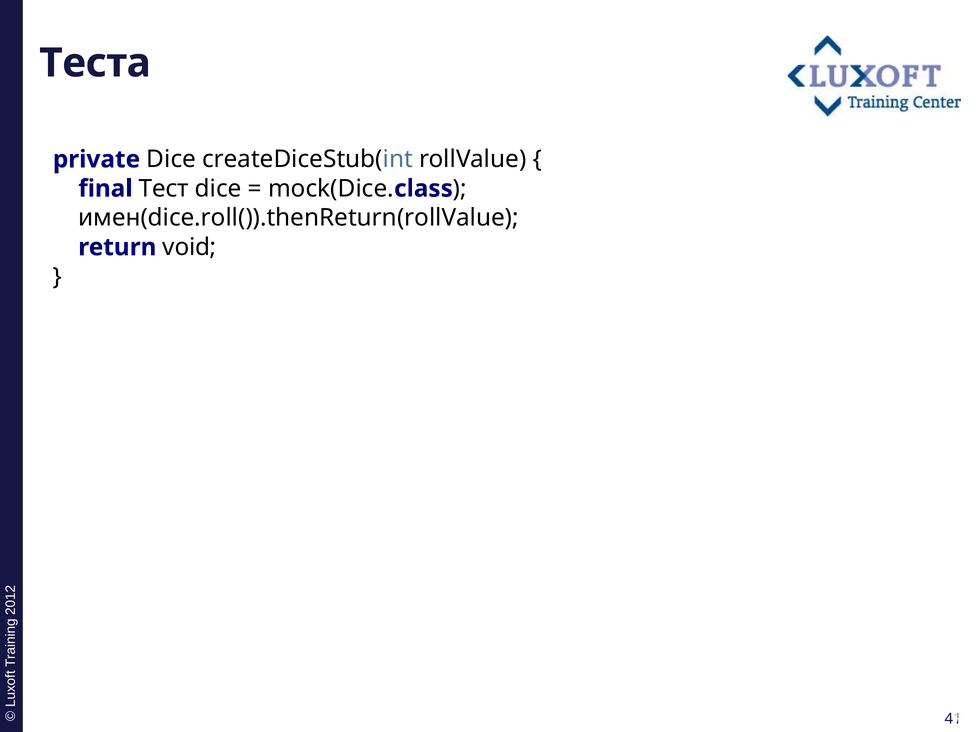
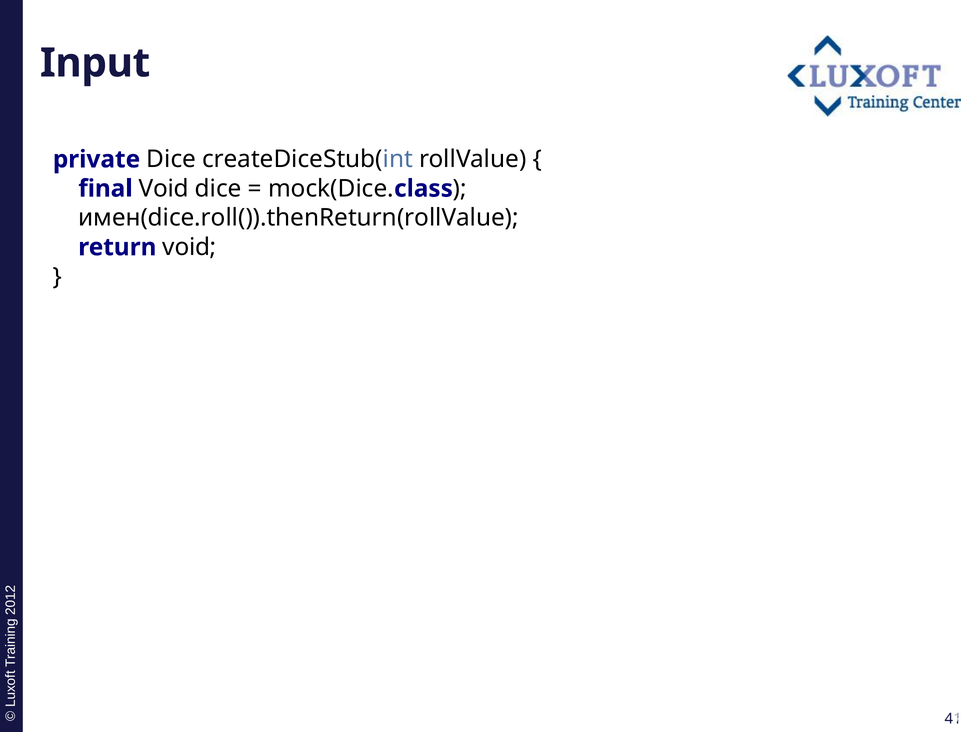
Теста: Теста -> Input
final Тест: Тест -> Void
